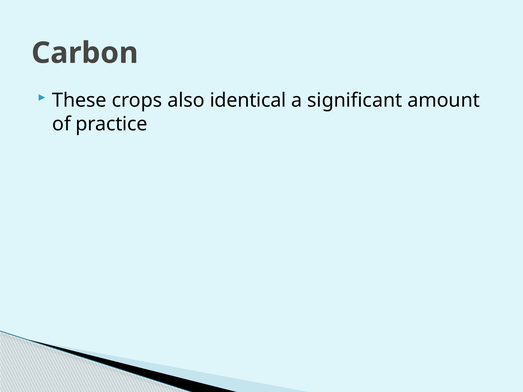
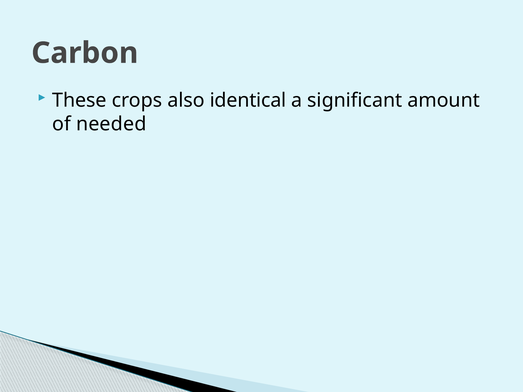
practice: practice -> needed
